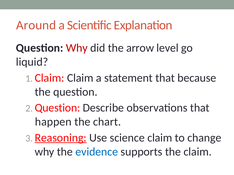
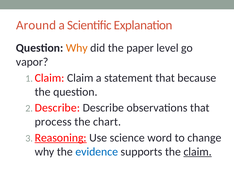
Why at (77, 48) colour: red -> orange
arrow: arrow -> paper
liquid: liquid -> vapor
Question at (57, 108): Question -> Describe
happen: happen -> process
science claim: claim -> word
claim at (198, 152) underline: none -> present
